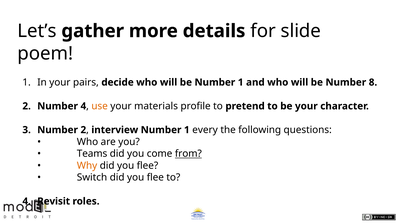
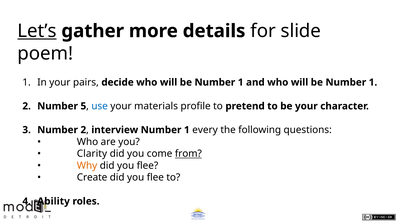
Let’s underline: none -> present
8 at (373, 82): 8 -> 1
Number 4: 4 -> 5
use colour: orange -> blue
Teams: Teams -> Clarity
Switch: Switch -> Create
Revisit: Revisit -> Ability
